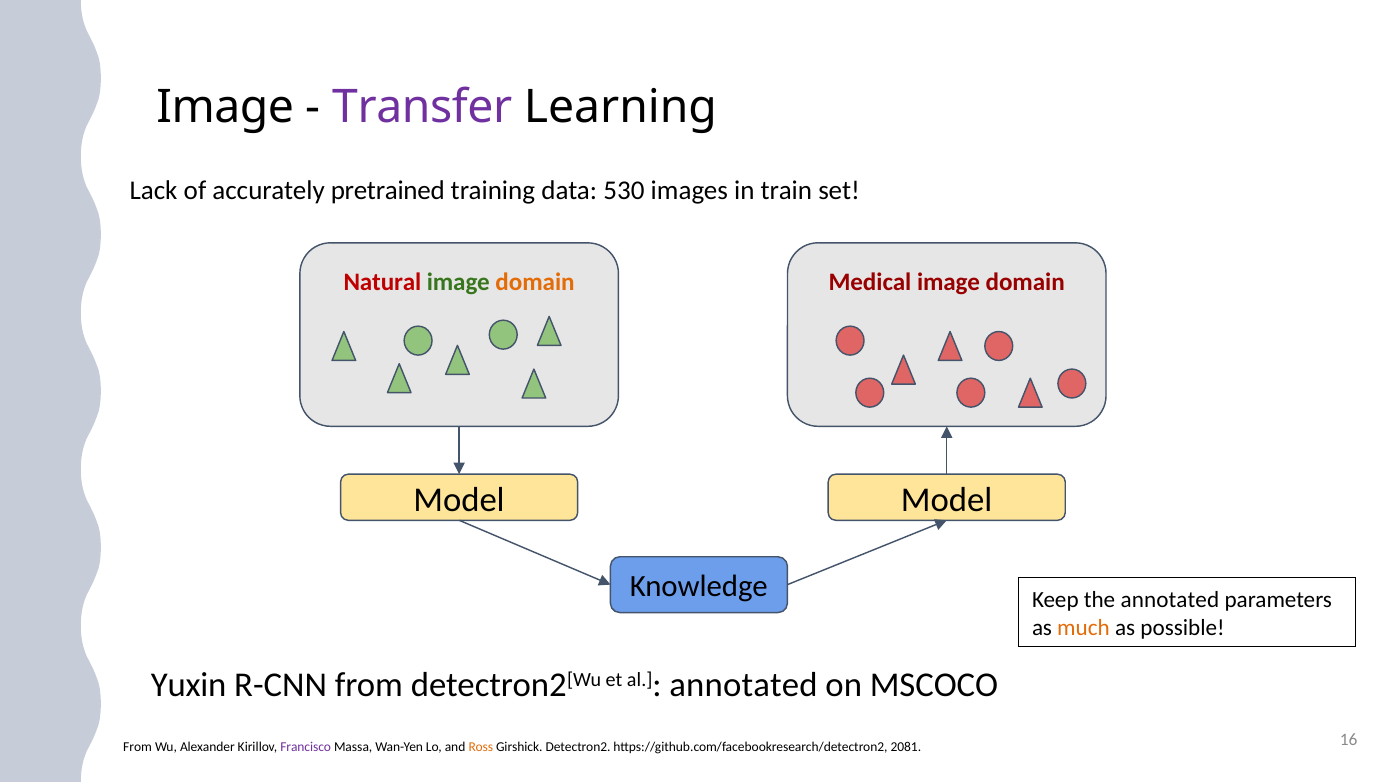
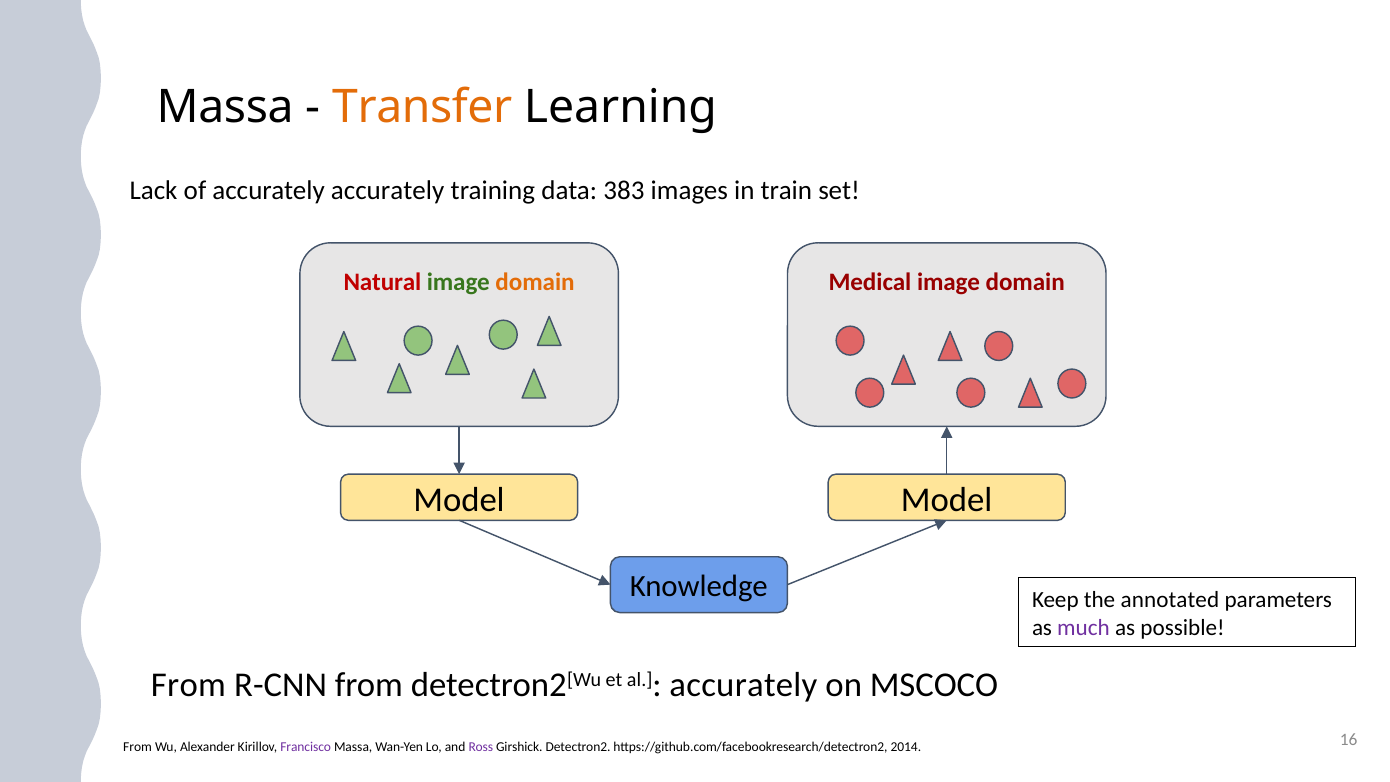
Image at (225, 107): Image -> Massa
Transfer colour: purple -> orange
accurately pretrained: pretrained -> accurately
530: 530 -> 383
much colour: orange -> purple
Yuxin at (189, 685): Yuxin -> From
al annotated: annotated -> accurately
Ross colour: orange -> purple
2081: 2081 -> 2014
